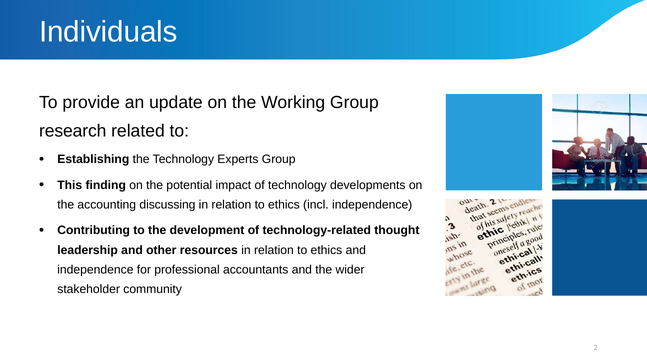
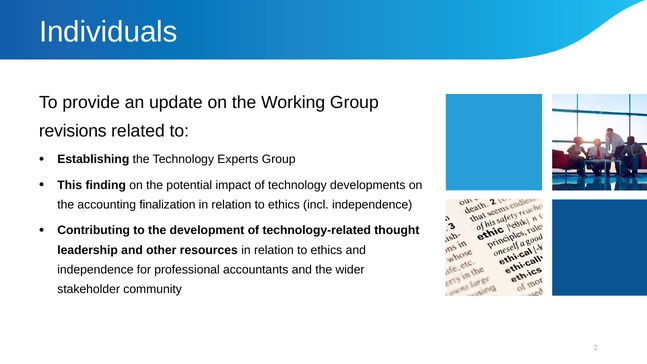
research: research -> revisions
discussing: discussing -> finalization
